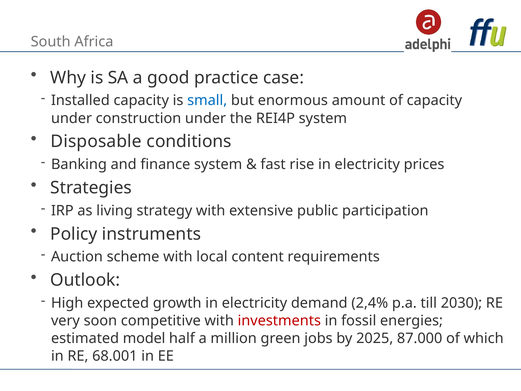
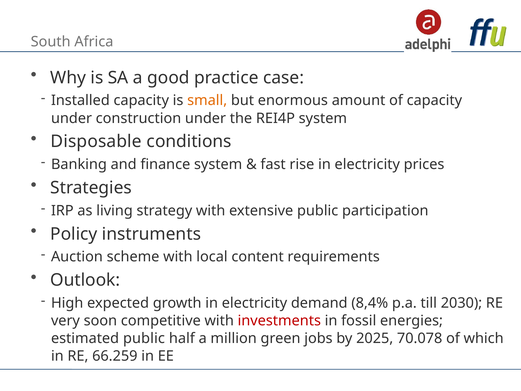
small colour: blue -> orange
2,4%: 2,4% -> 8,4%
estimated model: model -> public
87.000: 87.000 -> 70.078
68.001: 68.001 -> 66.259
